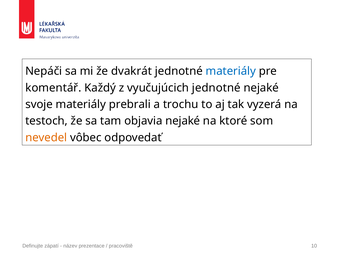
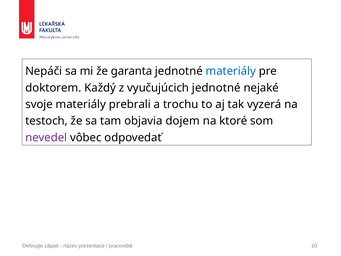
dvakrát: dvakrát -> garanta
komentář: komentář -> doktorem
objavia nejaké: nejaké -> dojem
nevedel colour: orange -> purple
